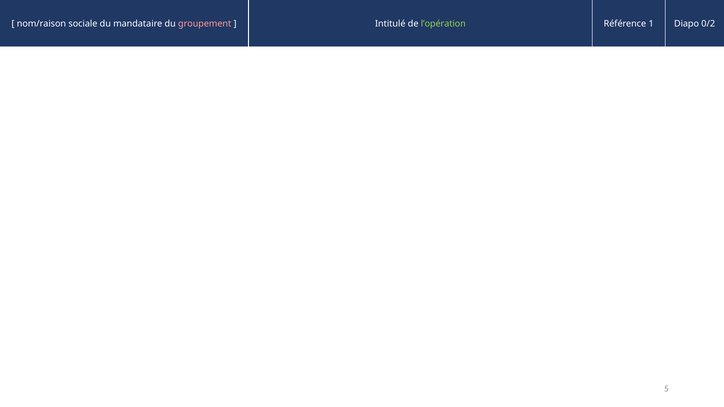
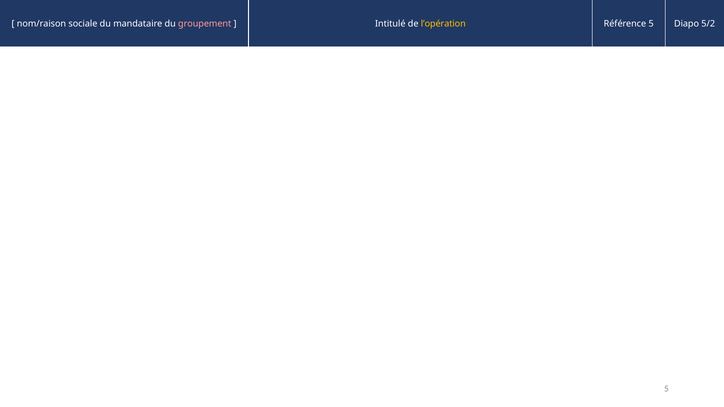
l’opération colour: light green -> yellow
Référence 1: 1 -> 5
0/2: 0/2 -> 5/2
